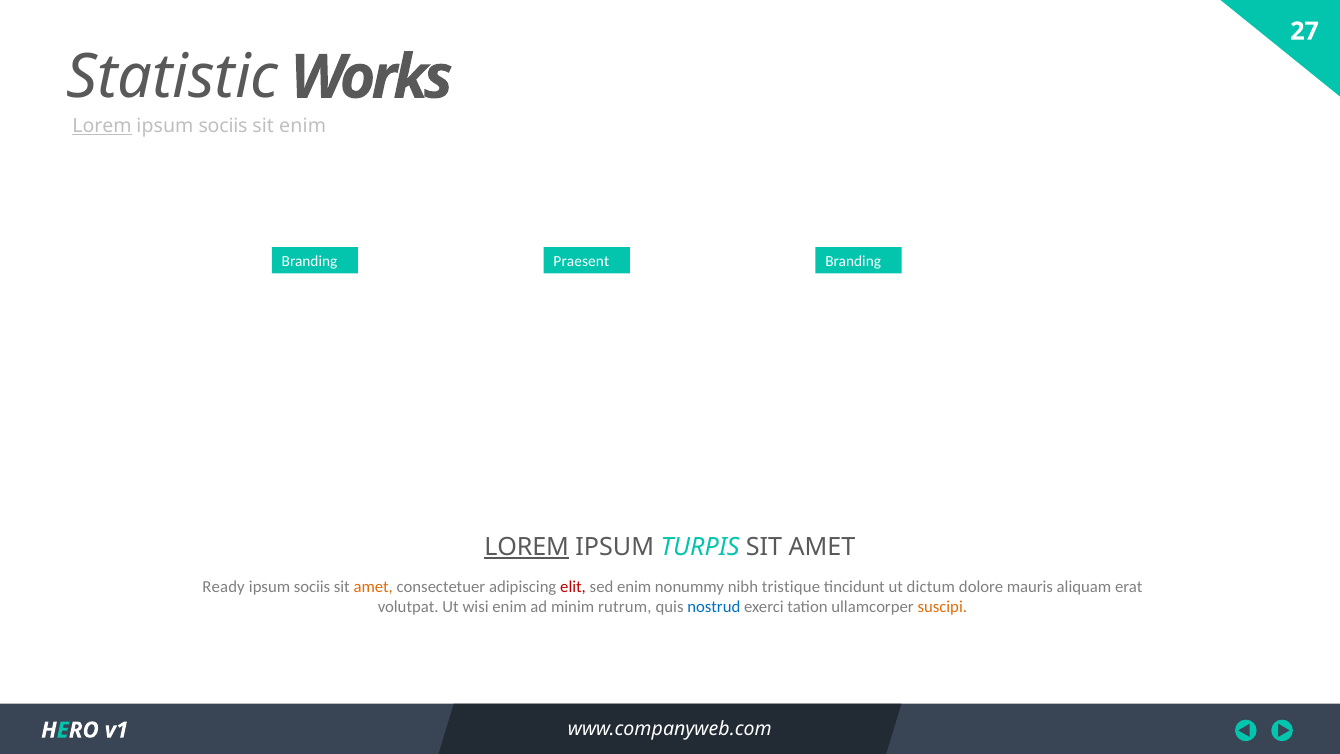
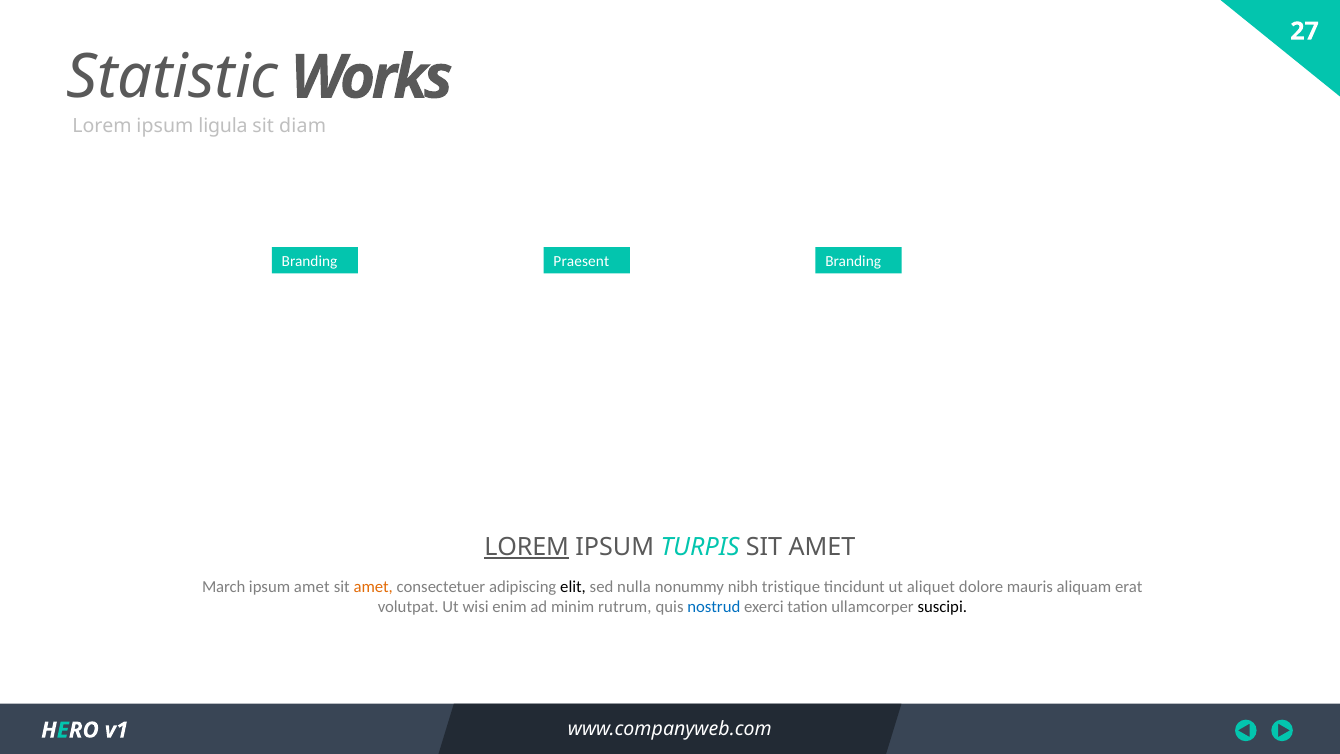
Lorem at (102, 126) underline: present -> none
sociis at (223, 126): sociis -> ligula
sit enim: enim -> diam
Ready: Ready -> March
sociis at (312, 587): sociis -> amet
elit colour: red -> black
sed enim: enim -> nulla
dictum: dictum -> aliquet
suscipi colour: orange -> black
